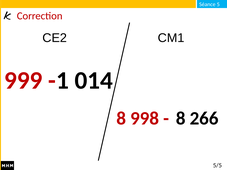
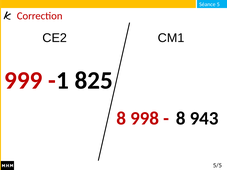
014: 014 -> 825
266: 266 -> 943
